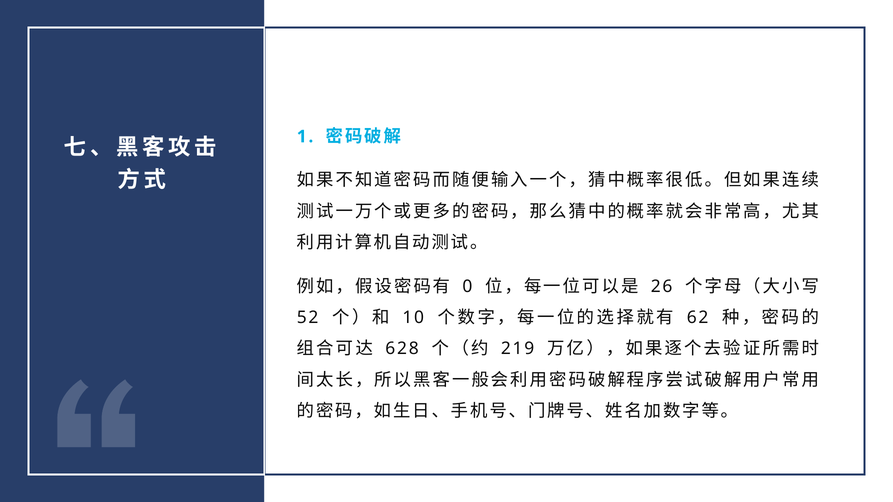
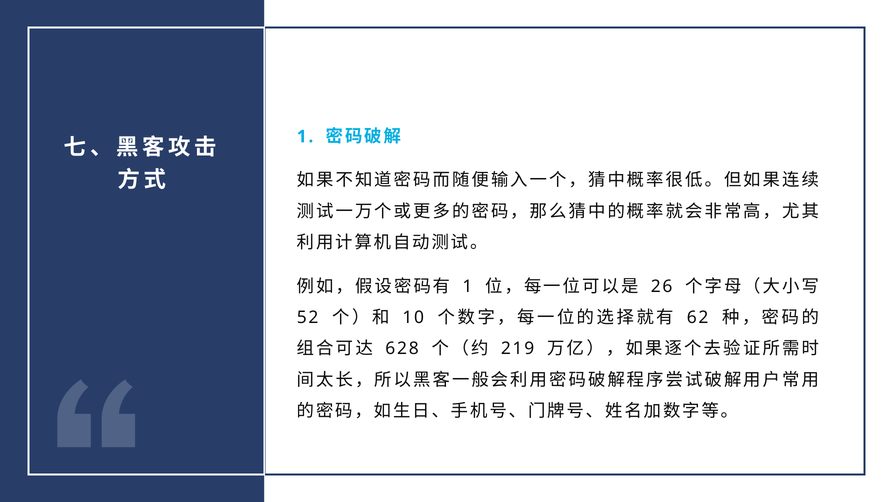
0 at (467, 286): 0 -> 1
